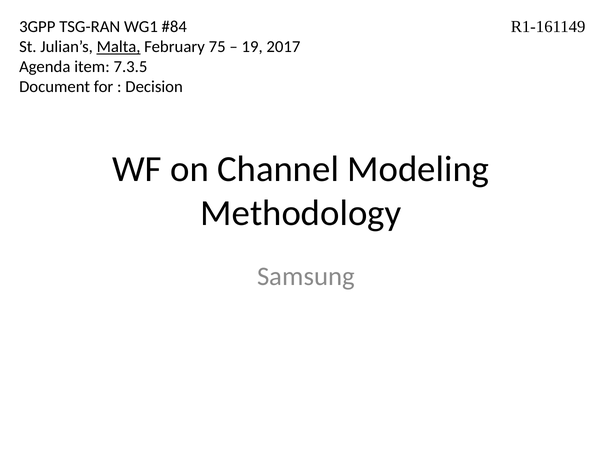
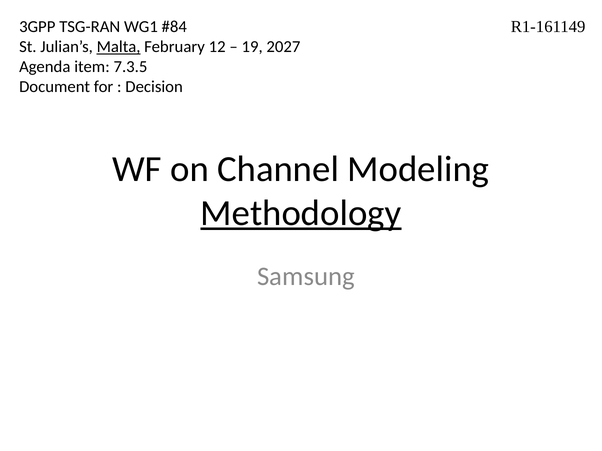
75: 75 -> 12
2017: 2017 -> 2027
Methodology underline: none -> present
